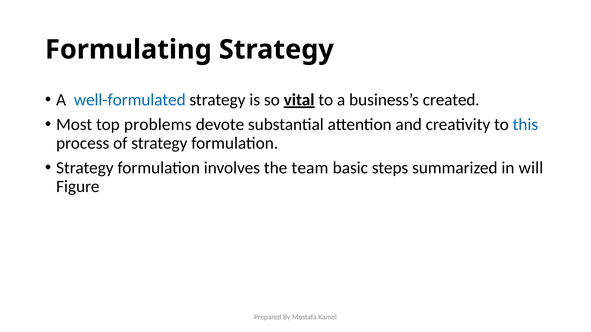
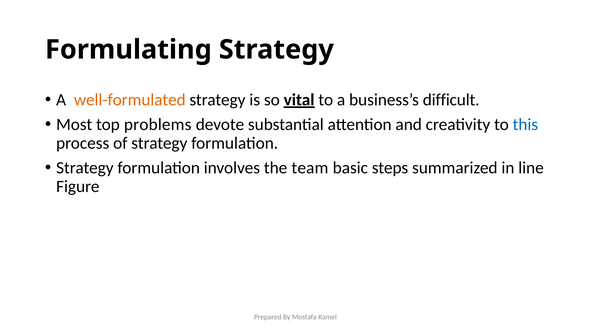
well-formulated colour: blue -> orange
created: created -> difficult
will: will -> line
